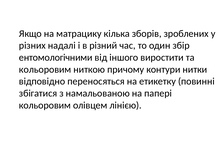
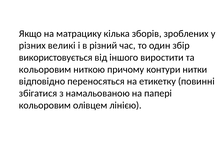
надалі: надалі -> великі
ентомологічними: ентомологічними -> використовується
